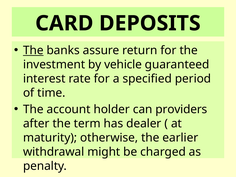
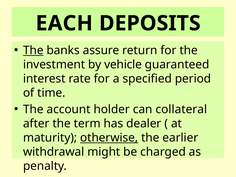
CARD: CARD -> EACH
providers: providers -> collateral
otherwise underline: none -> present
